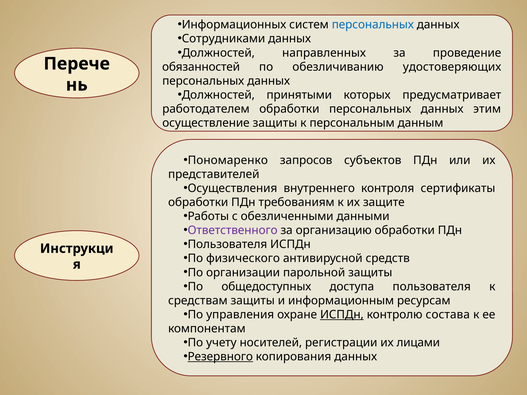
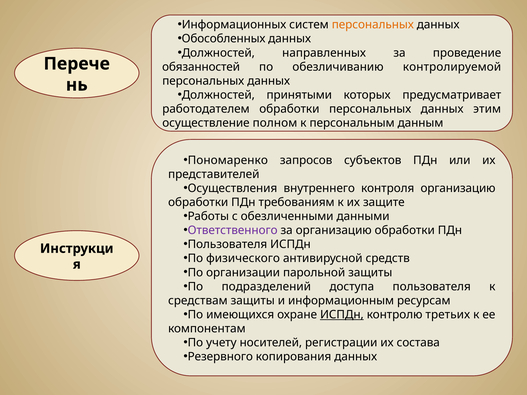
персональных at (373, 25) colour: blue -> orange
Сотрудниками: Сотрудниками -> Обособленных
удостоверяющих: удостоверяющих -> контролируемой
осуществление защиты: защиты -> полном
контроля сертификаты: сертификаты -> организацию
общедоступных: общедоступных -> подразделений
управления: управления -> имеющихся
состава: состава -> третьих
лицами: лицами -> состава
Резервного underline: present -> none
